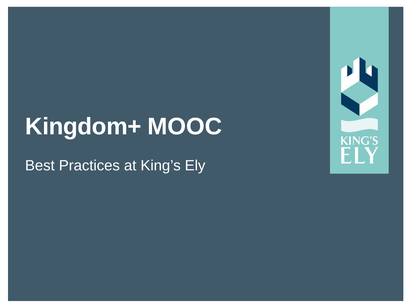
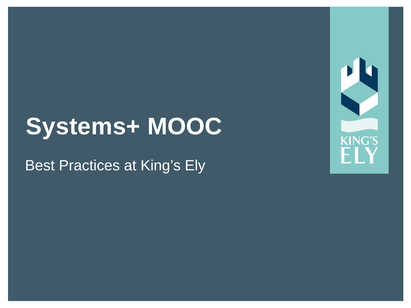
Kingdom+: Kingdom+ -> Systems+
